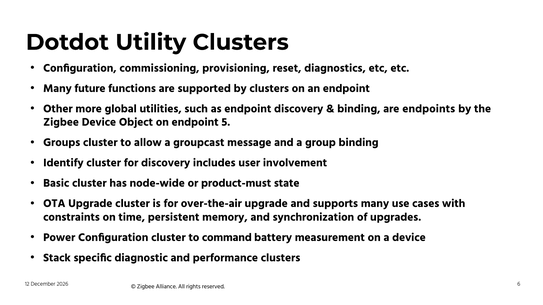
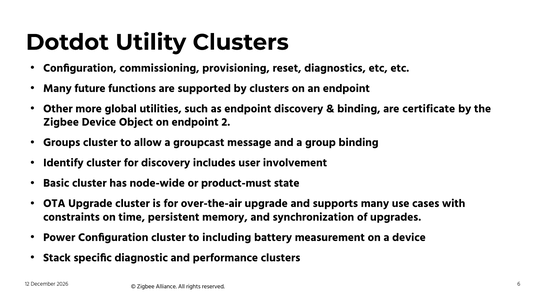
endpoints: endpoints -> certificate
5: 5 -> 2
command: command -> including
